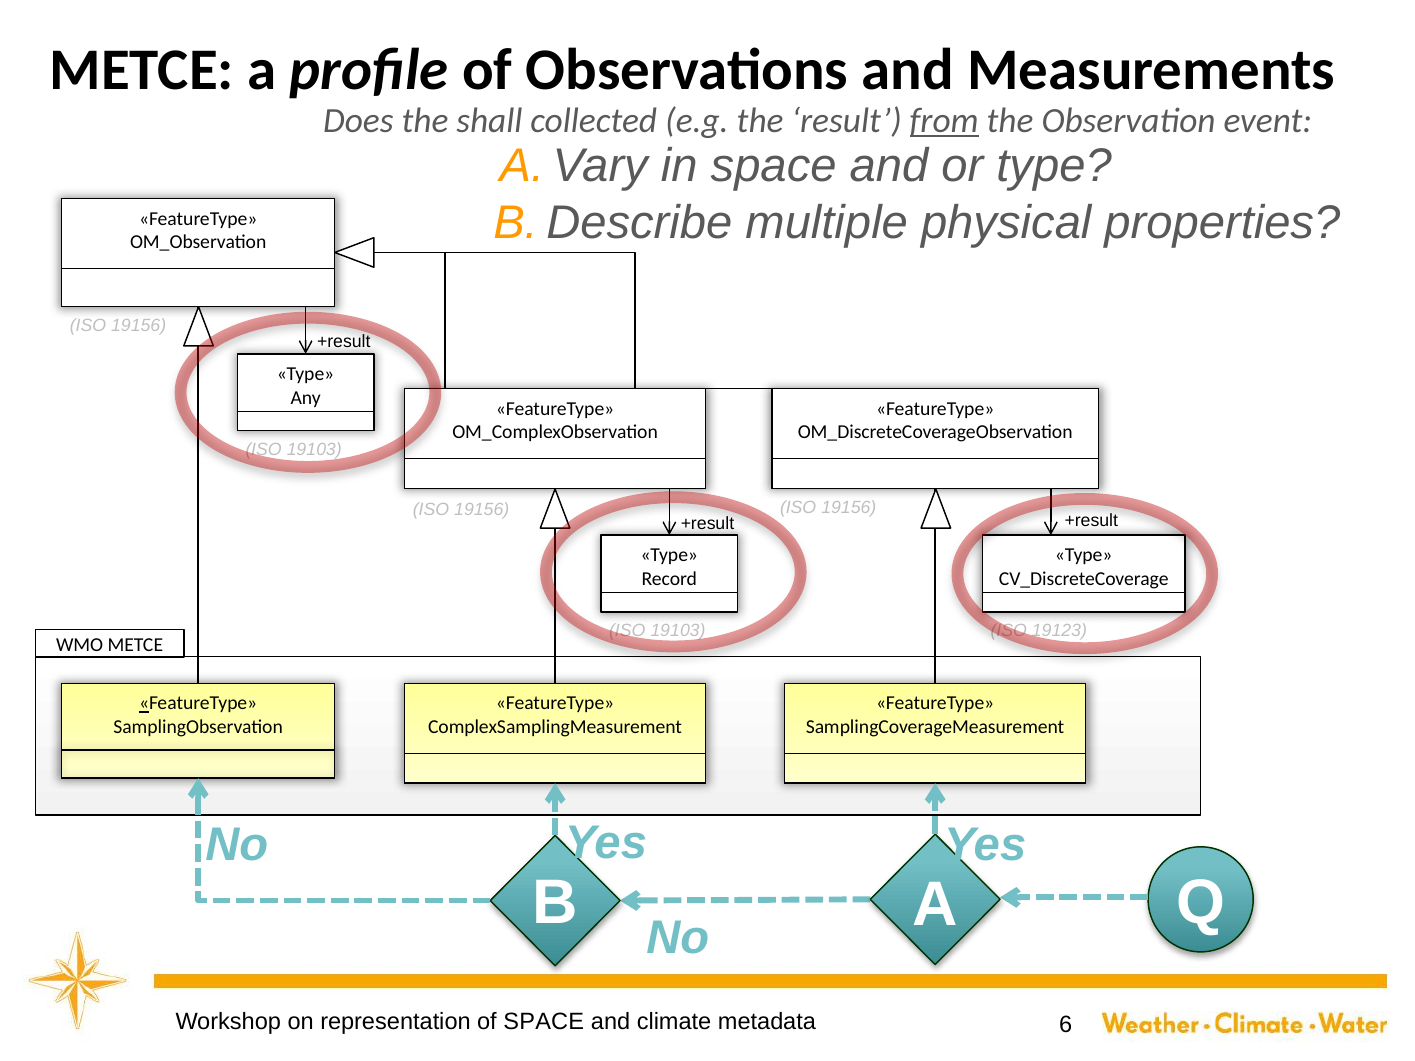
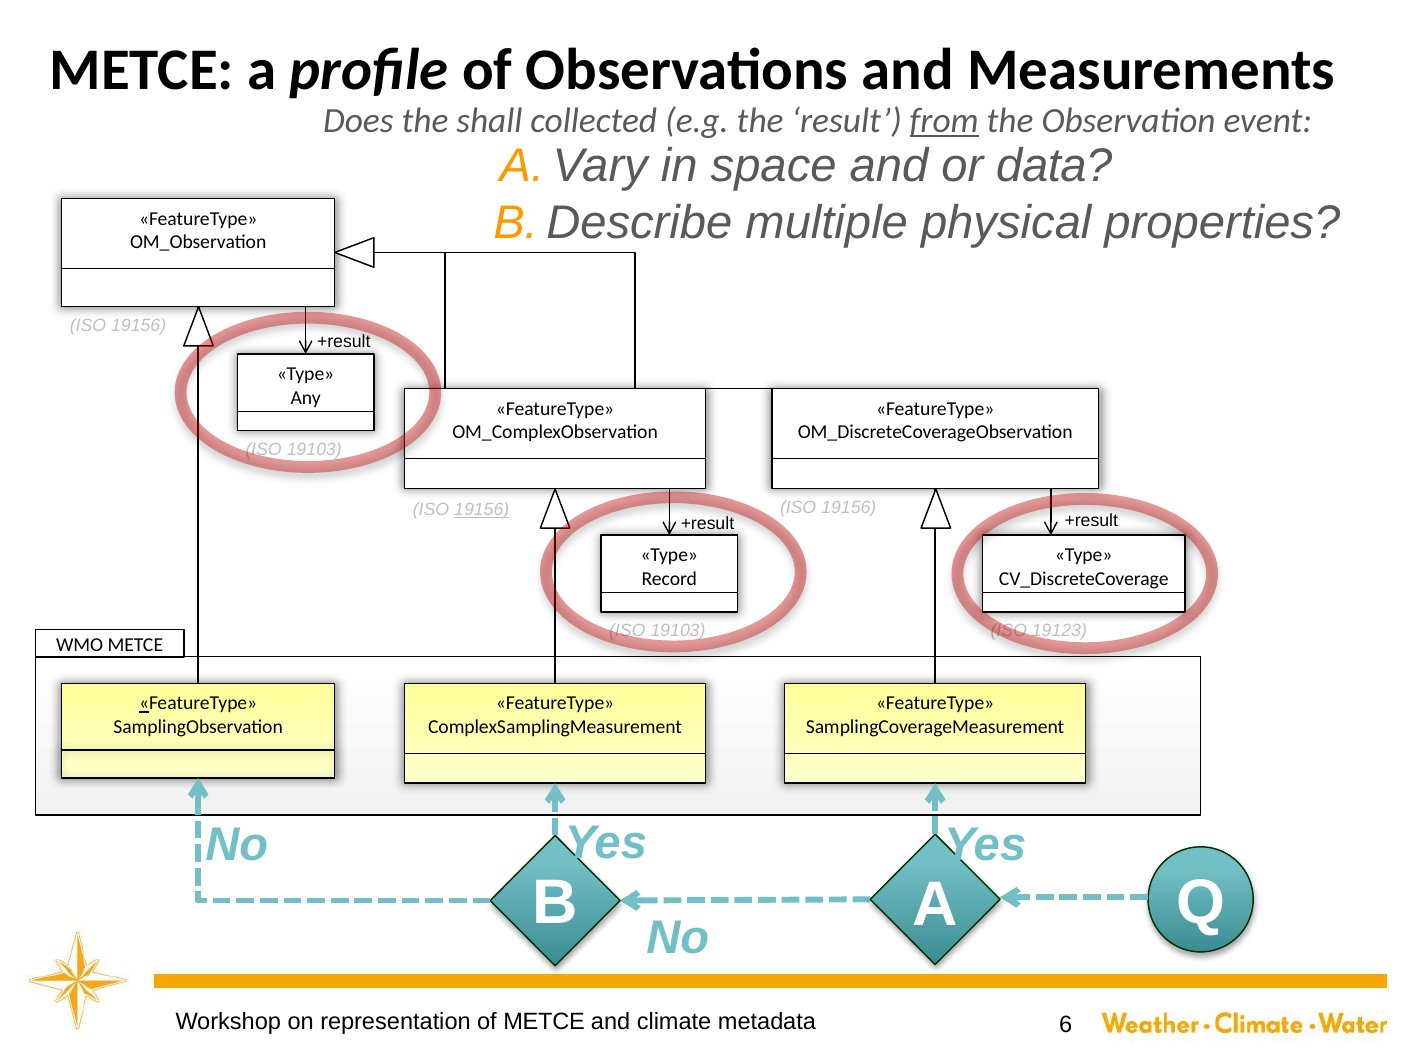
or type: type -> data
19156 at (482, 510) underline: none -> present
of SPACE: SPACE -> METCE
